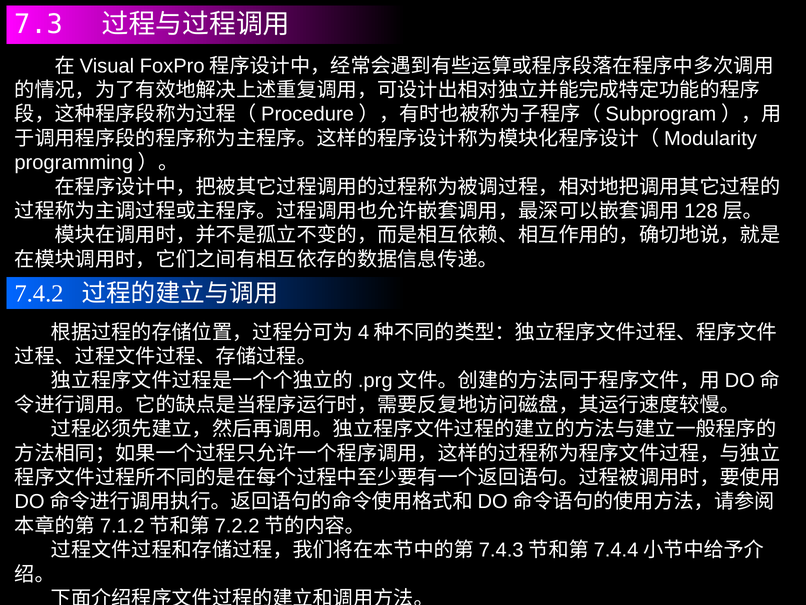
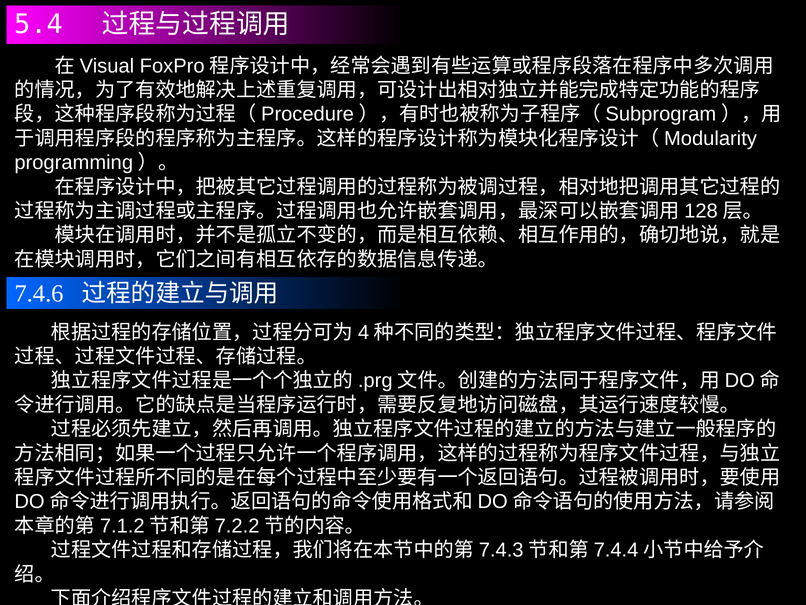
7.3: 7.3 -> 5.4
7.4.2: 7.4.2 -> 7.4.6
